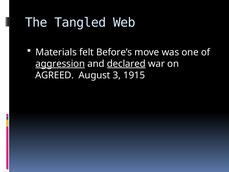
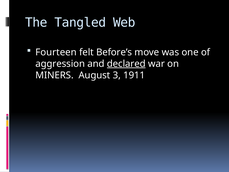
Materials: Materials -> Fourteen
aggression underline: present -> none
AGREED: AGREED -> MINERS
1915: 1915 -> 1911
